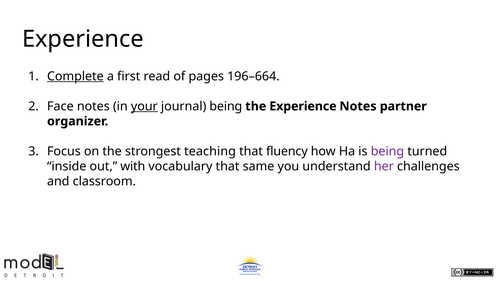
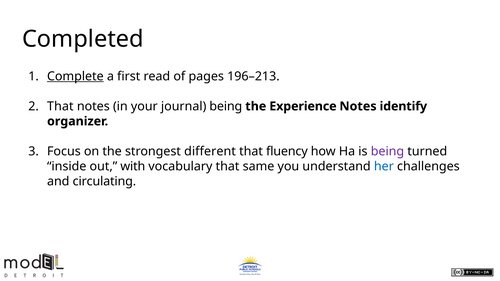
Experience at (83, 39): Experience -> Completed
196–664: 196–664 -> 196–213
Face at (60, 106): Face -> That
your underline: present -> none
partner: partner -> identify
teaching: teaching -> different
her colour: purple -> blue
classroom: classroom -> circulating
